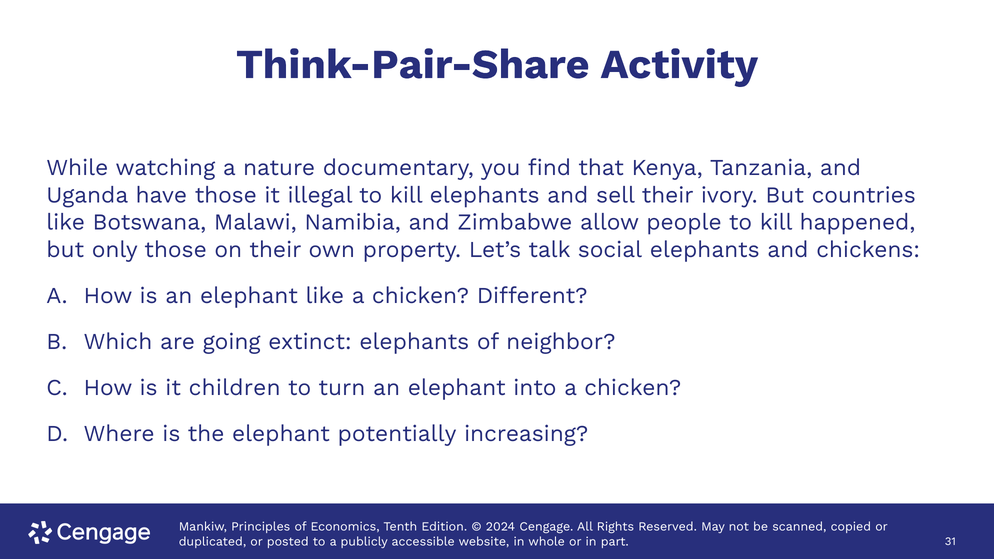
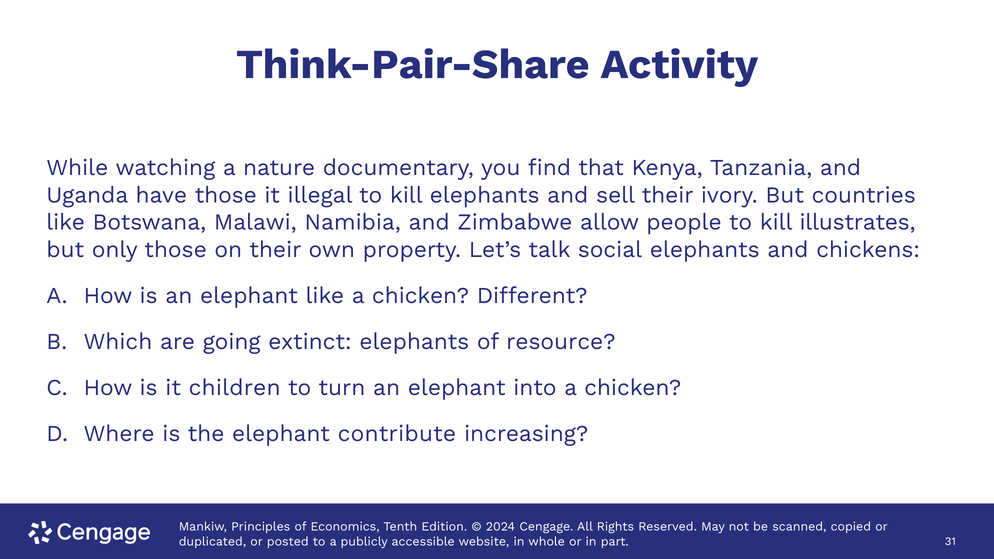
happened: happened -> illustrates
neighbor: neighbor -> resource
potentially: potentially -> contribute
